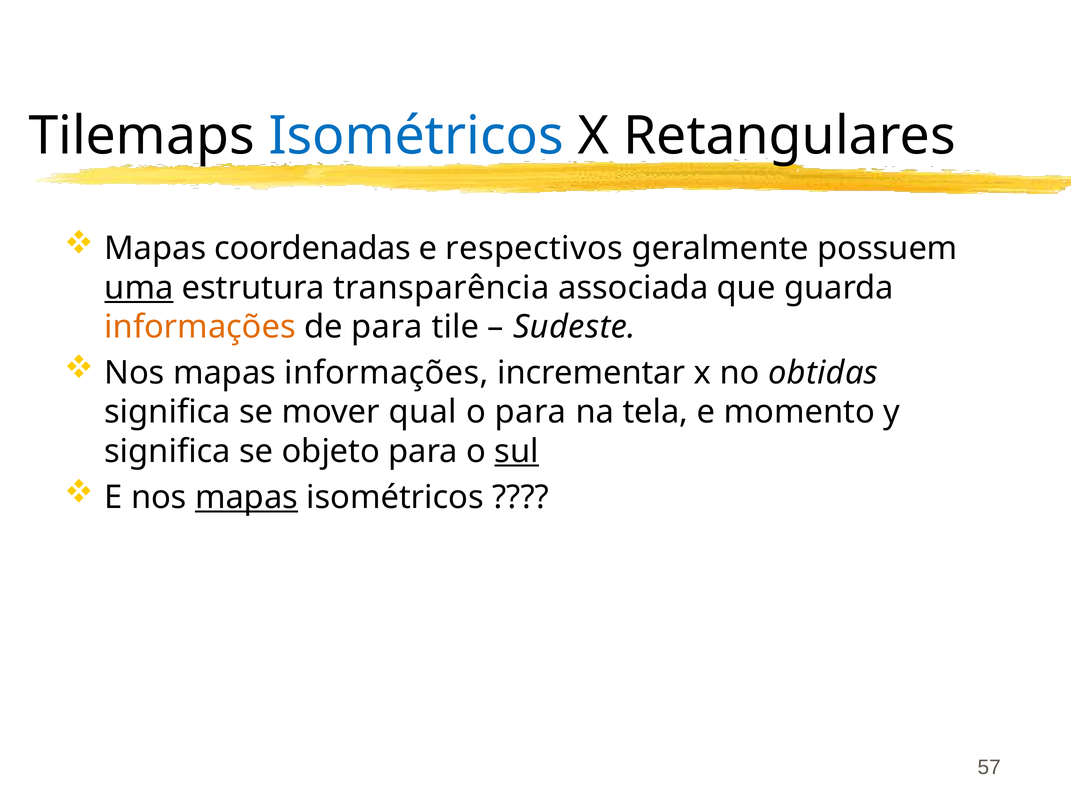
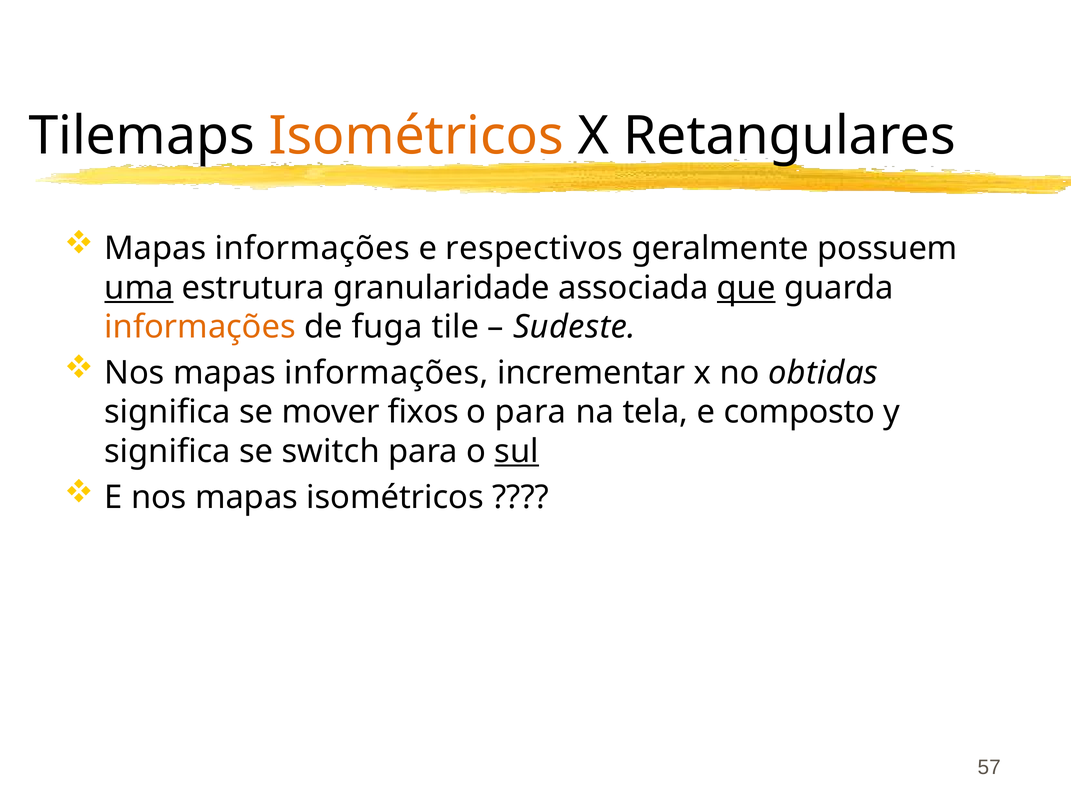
Isométricos at (416, 136) colour: blue -> orange
coordenadas at (313, 248): coordenadas -> informações
transparência: transparência -> granularidade
que underline: none -> present
de para: para -> fuga
qual: qual -> fixos
momento: momento -> composto
objeto: objeto -> switch
mapas at (247, 497) underline: present -> none
